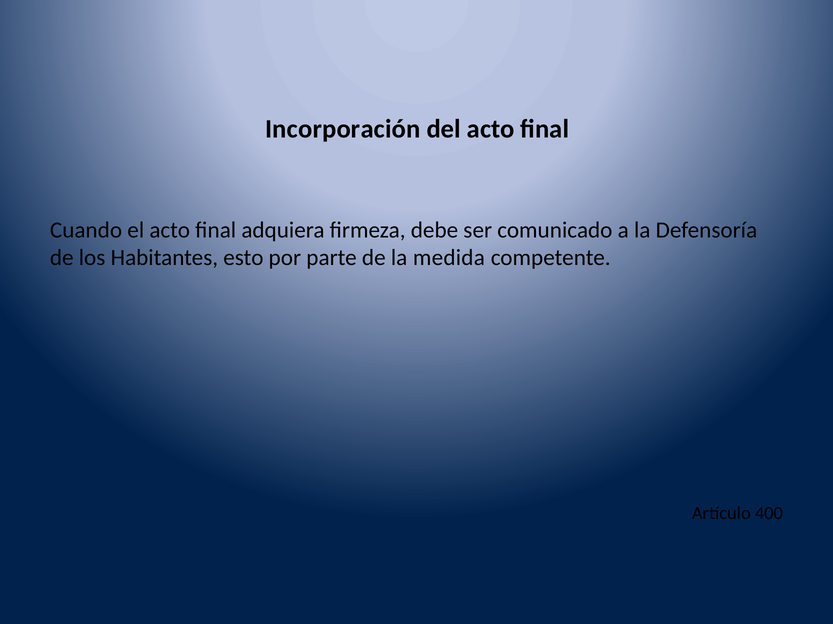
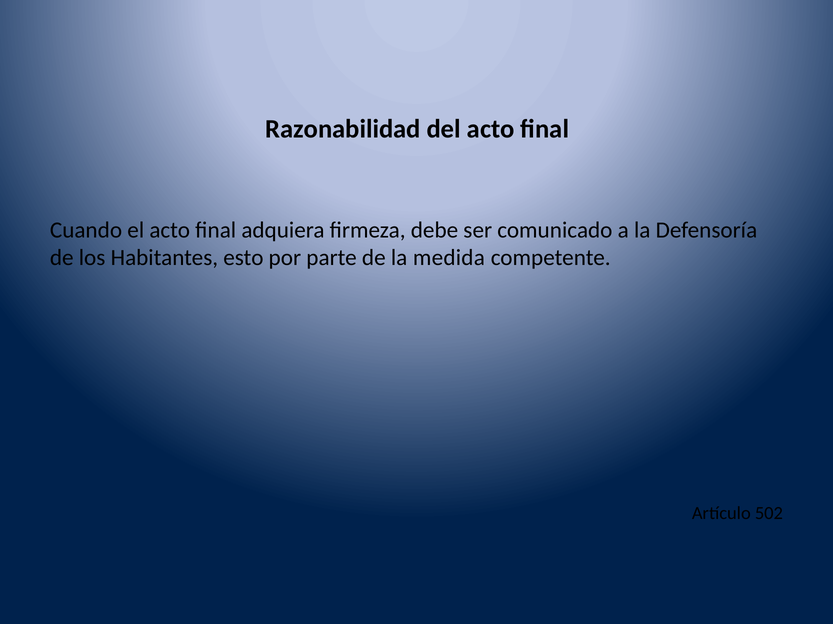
Incorporación: Incorporación -> Razonabilidad
400: 400 -> 502
